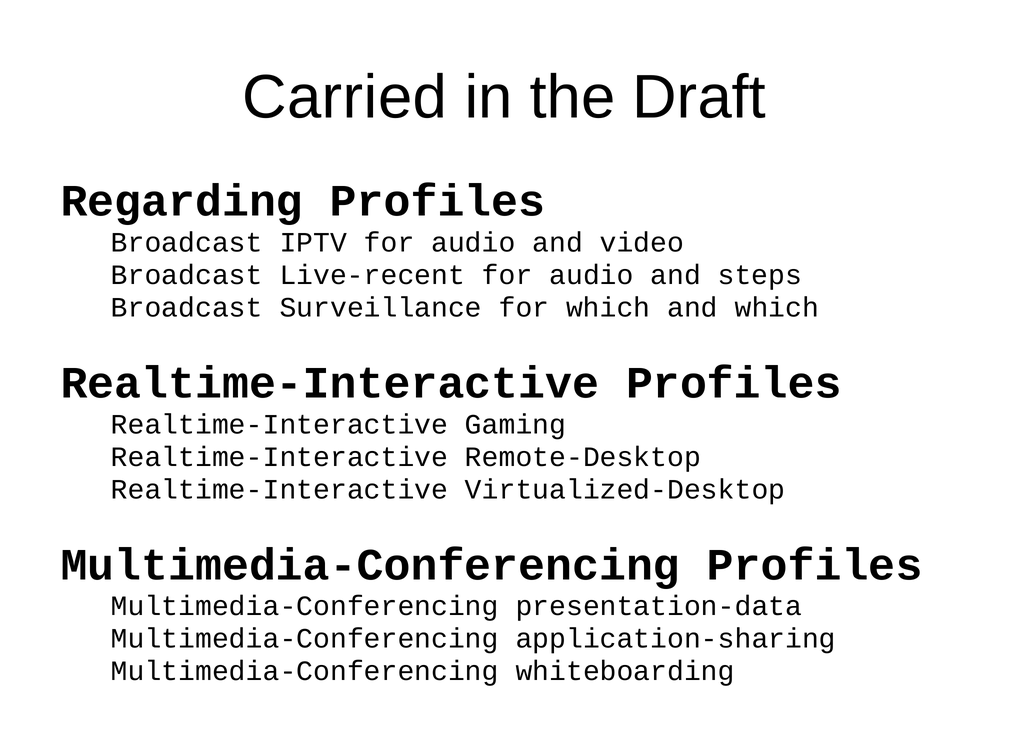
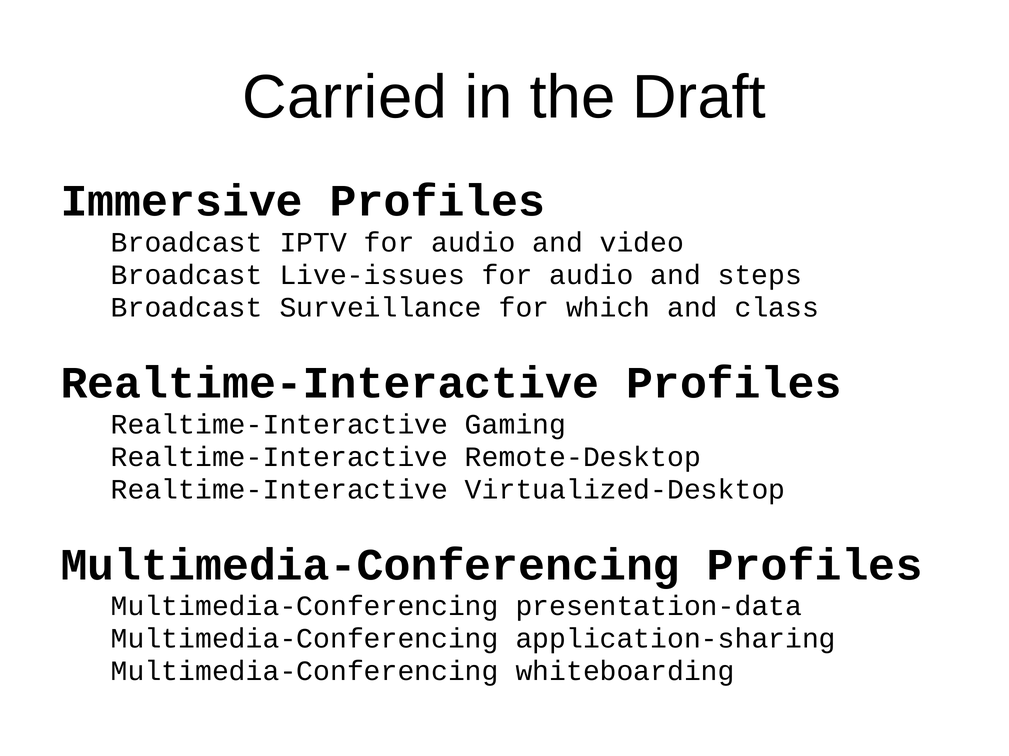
Regarding: Regarding -> Immersive
Live-recent: Live-recent -> Live-issues
and which: which -> class
